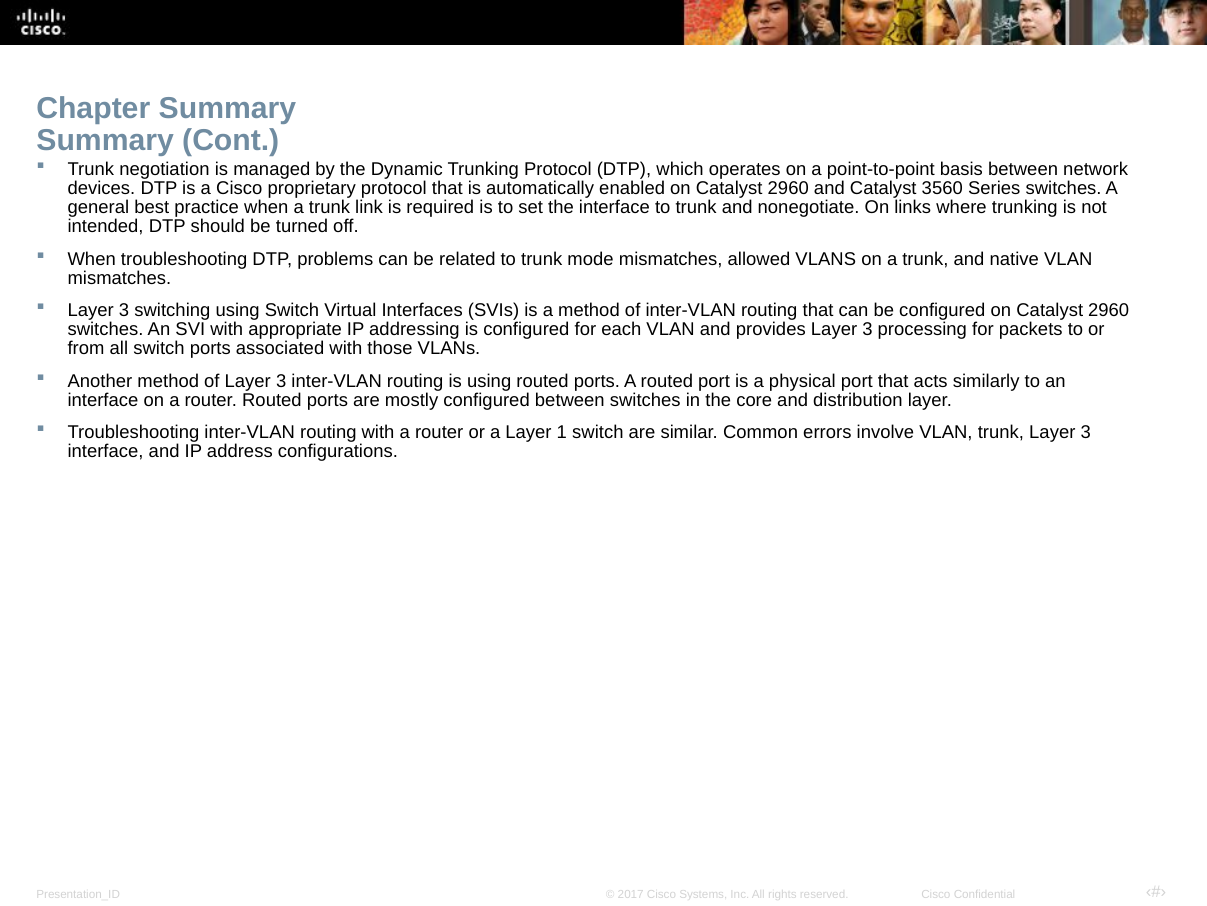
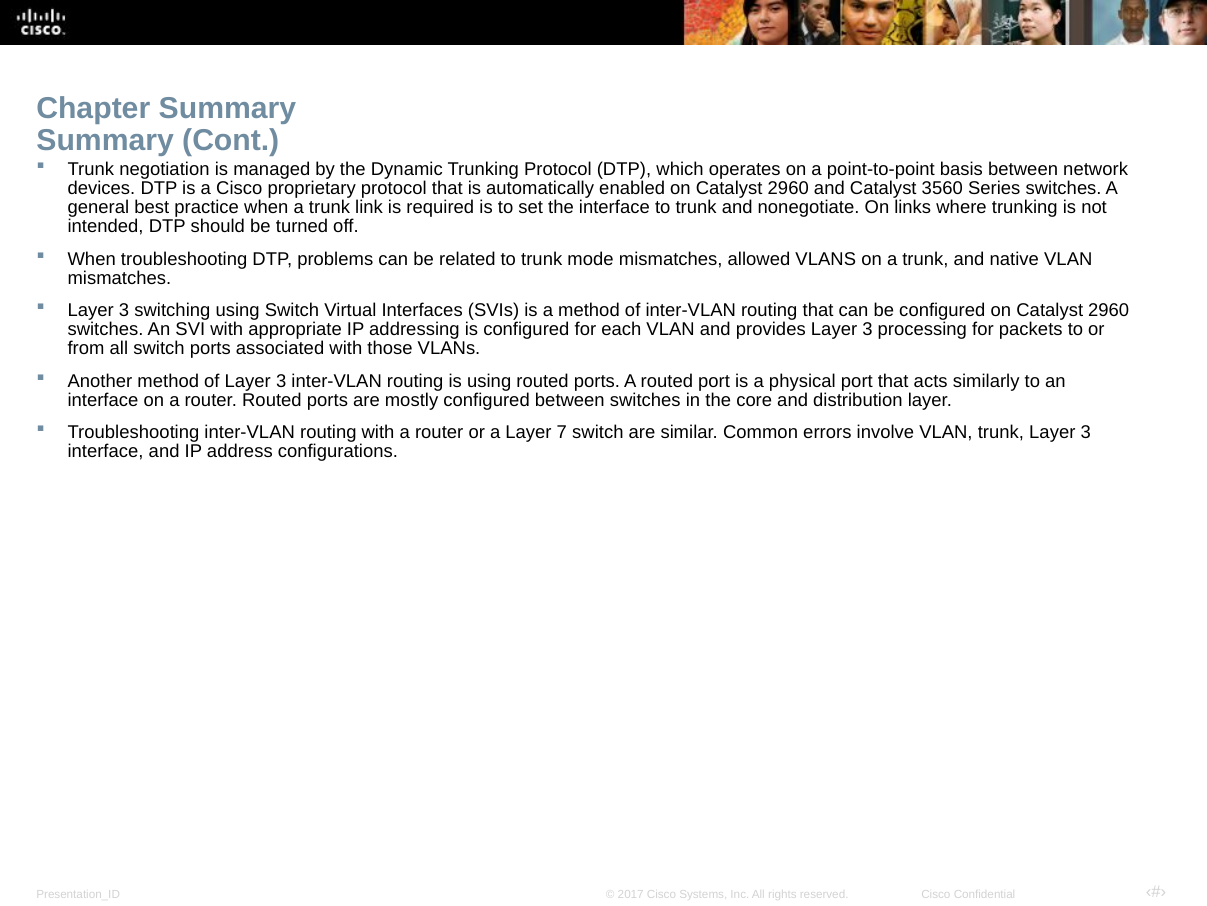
1: 1 -> 7
